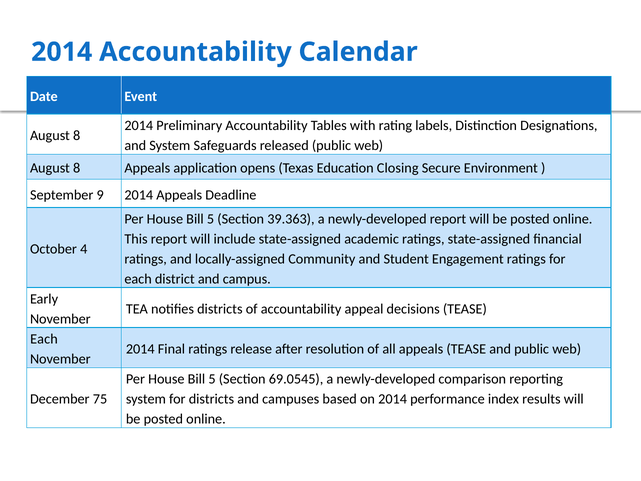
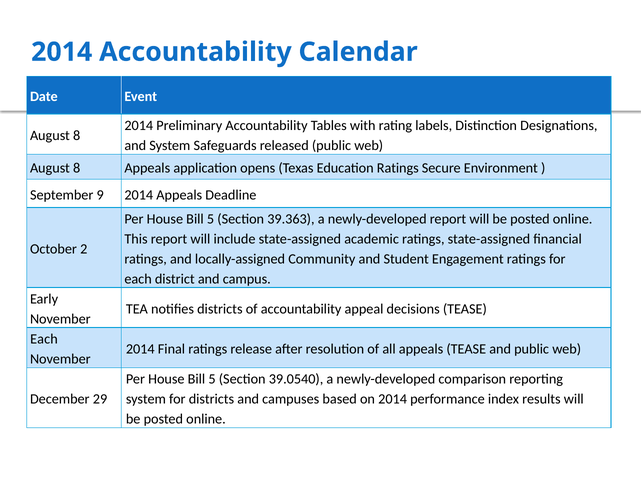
Education Closing: Closing -> Ratings
4: 4 -> 2
69.0545: 69.0545 -> 39.0540
75: 75 -> 29
